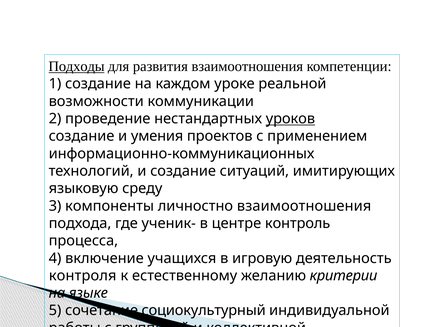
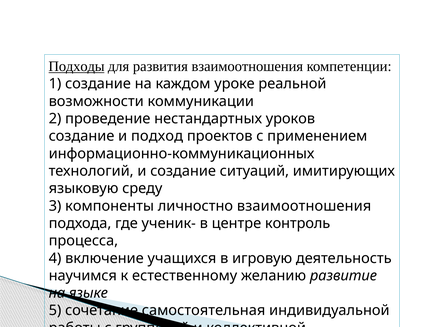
уроков underline: present -> none
и умения: умения -> подход
контроля: контроля -> научимся
желанию критерии: критерии -> развитие
социокультурный: социокультурный -> самостоятельная
